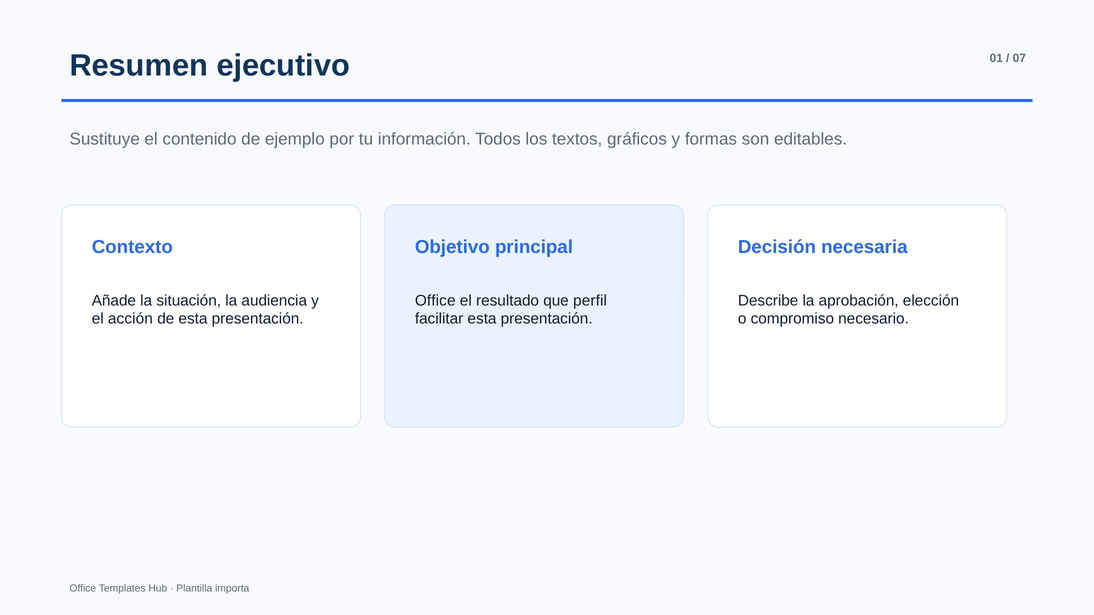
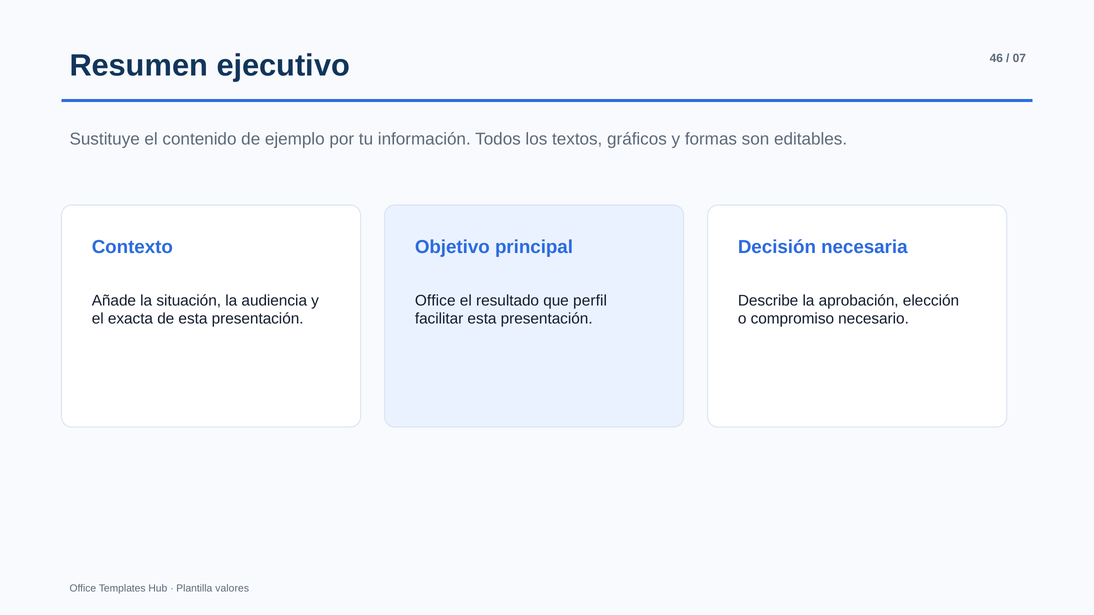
01: 01 -> 46
acción: acción -> exacta
importa: importa -> valores
